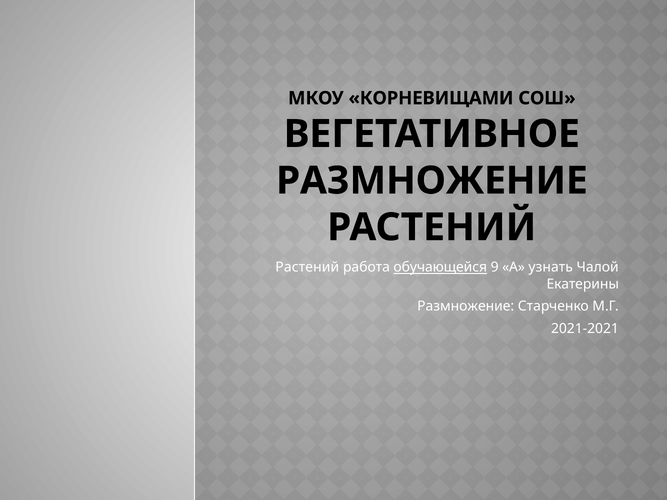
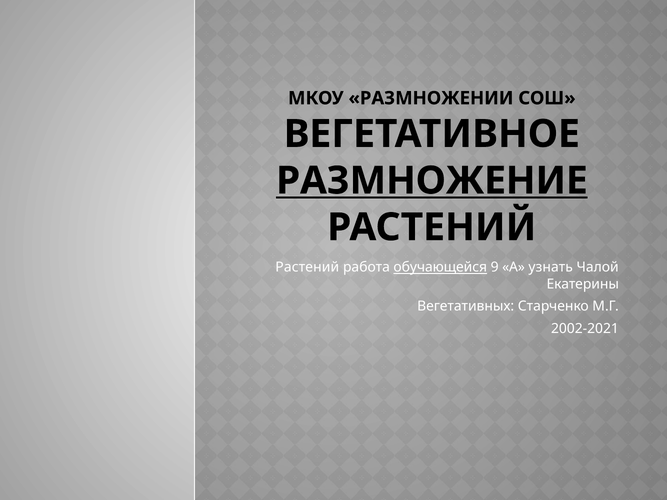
КОРНЕВИЩАМИ: КОРНЕВИЩАМИ -> РАЗМНОЖЕНИИ
РАЗМНОЖЕНИЕ at (432, 181) underline: none -> present
Размножение at (466, 306): Размножение -> Вегетативных
2021-2021: 2021-2021 -> 2002-2021
